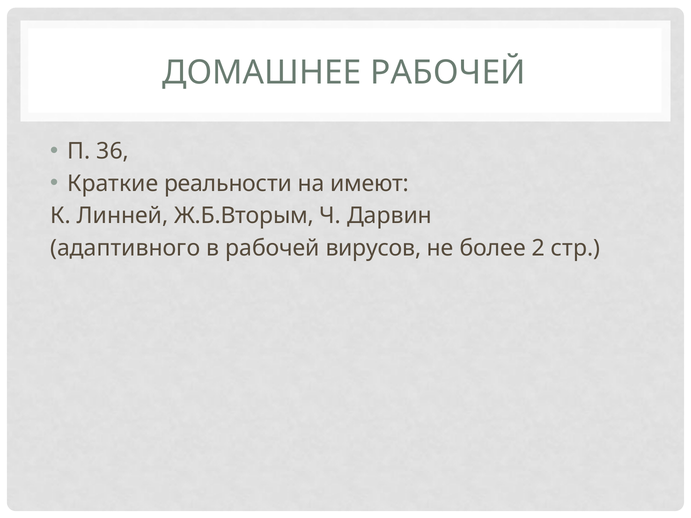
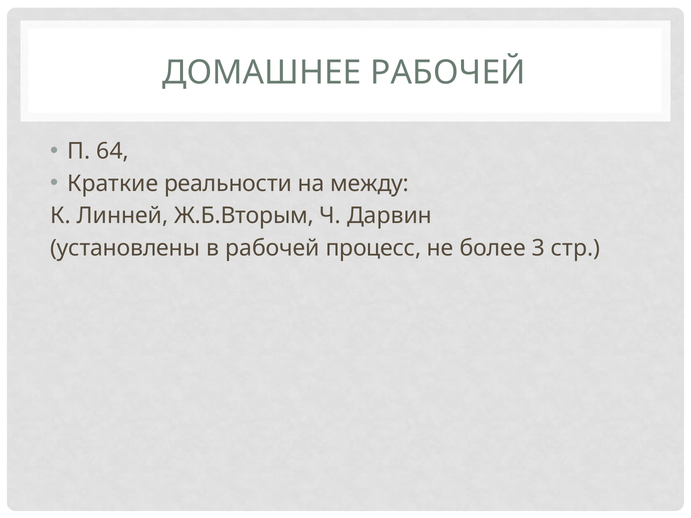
36: 36 -> 64
имеют: имеют -> между
адаптивного: адаптивного -> установлены
вирусов: вирусов -> процесс
2: 2 -> 3
